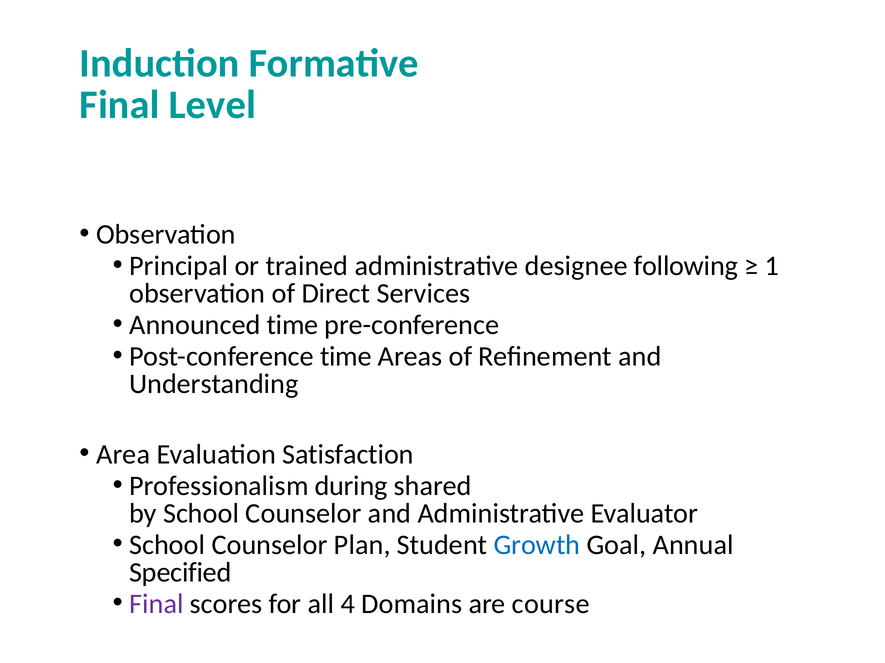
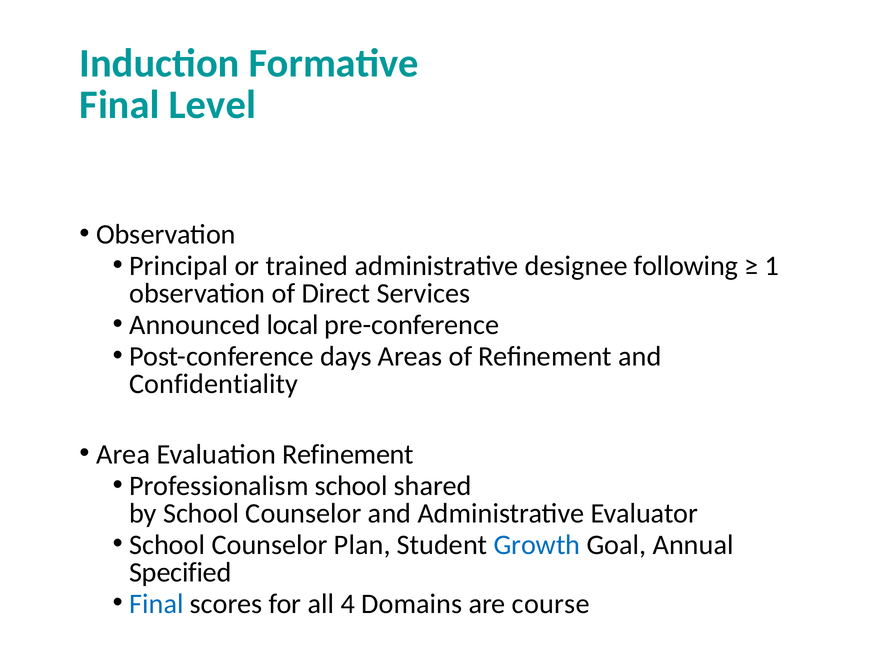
Announced time: time -> local
Post-conference time: time -> days
Understanding: Understanding -> Confidentiality
Evaluation Satisfaction: Satisfaction -> Refinement
Professionalism during: during -> school
Final at (156, 604) colour: purple -> blue
